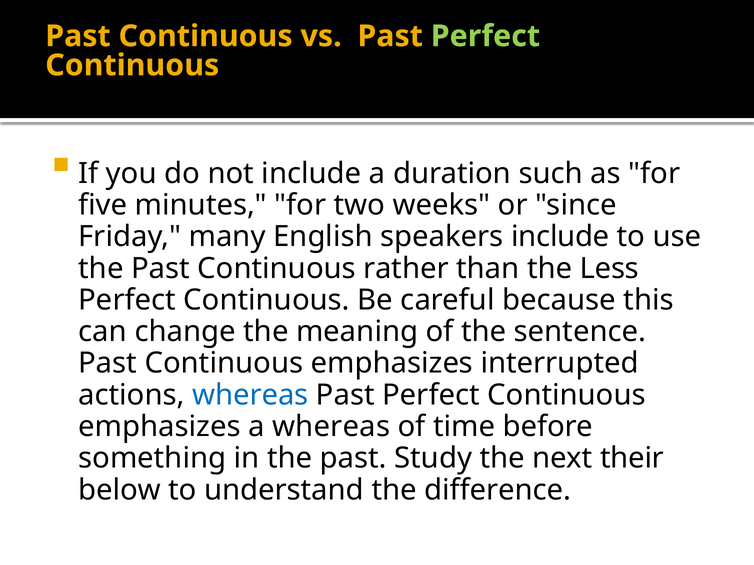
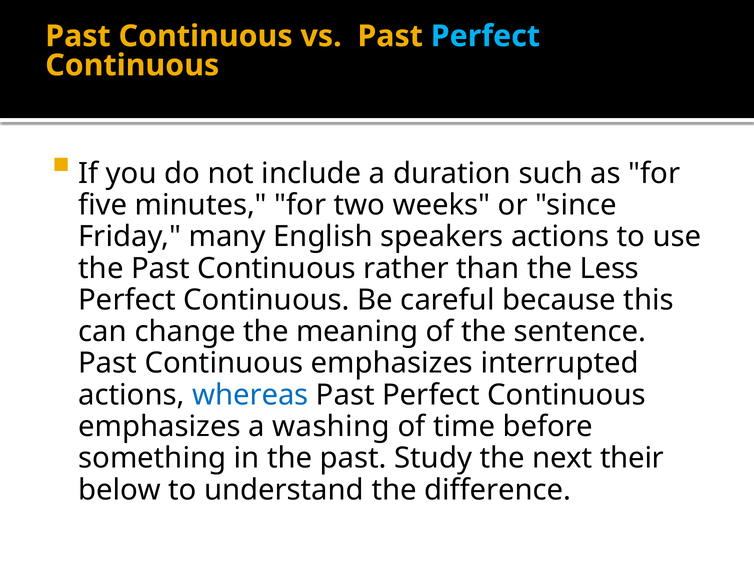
Perfect at (485, 36) colour: light green -> light blue
speakers include: include -> actions
a whereas: whereas -> washing
